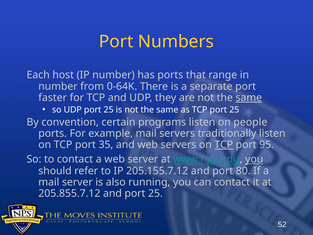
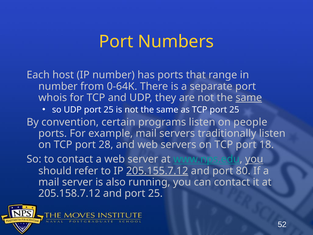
faster: faster -> whois
35: 35 -> 28
TCP at (224, 144) underline: present -> none
95: 95 -> 18
205.155.7.12 underline: none -> present
205.855.7.12: 205.855.7.12 -> 205.158.7.12
